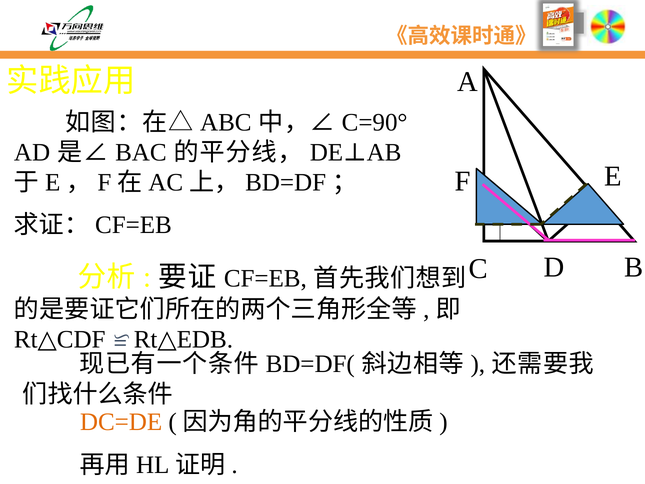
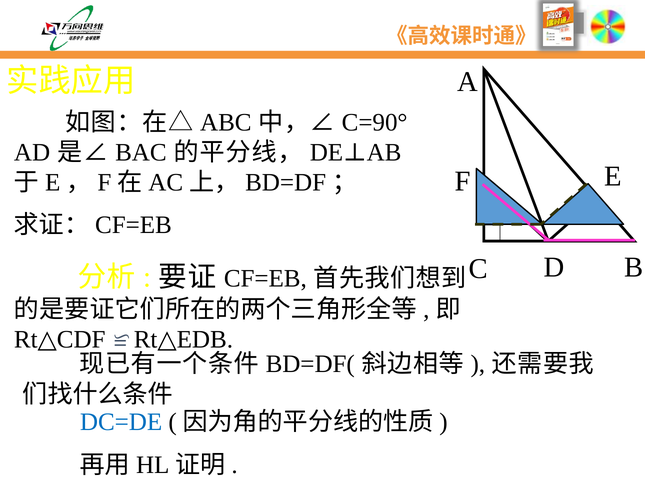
DC=DE colour: orange -> blue
